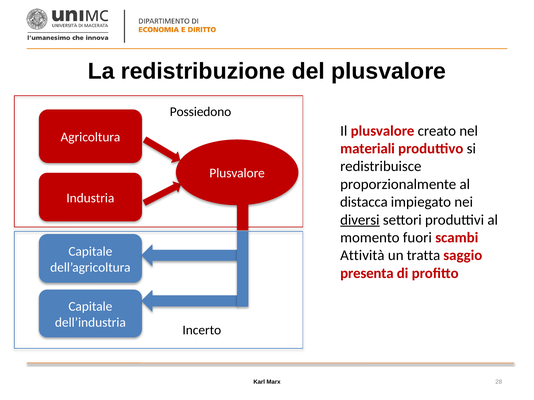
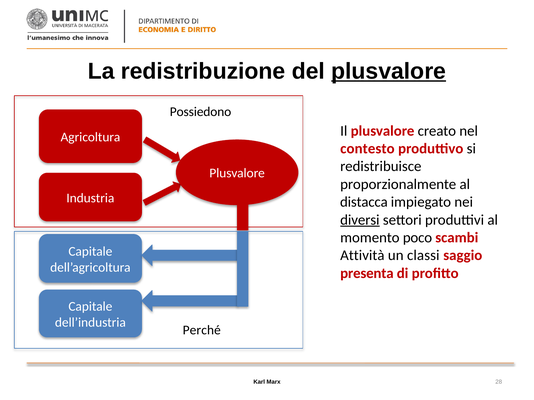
plusvalore at (389, 71) underline: none -> present
materiali: materiali -> contesto
fuori: fuori -> poco
tratta: tratta -> classi
Incerto: Incerto -> Perché
